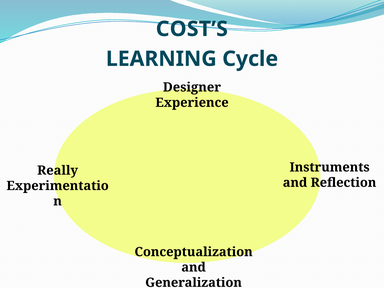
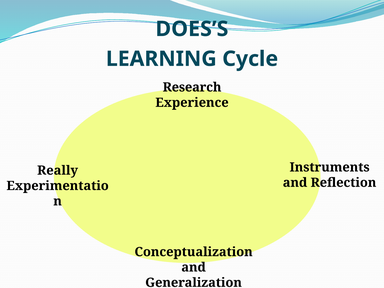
COST’S: COST’S -> DOES’S
Designer: Designer -> Research
